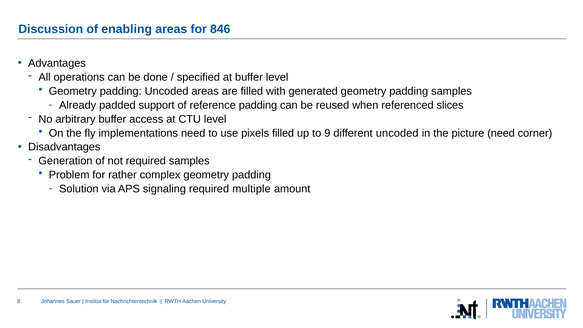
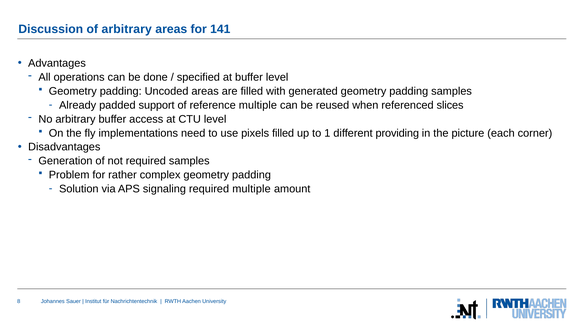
of enabling: enabling -> arbitrary
846: 846 -> 141
reference padding: padding -> multiple
9: 9 -> 1
different uncoded: uncoded -> providing
picture need: need -> each
